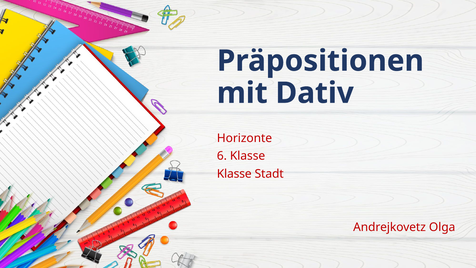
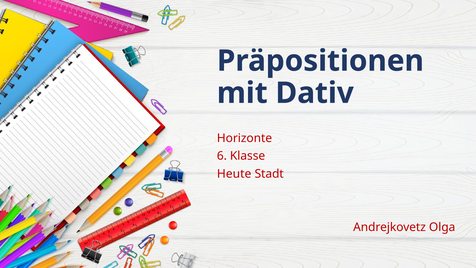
Klasse at (234, 174): Klasse -> Heute
